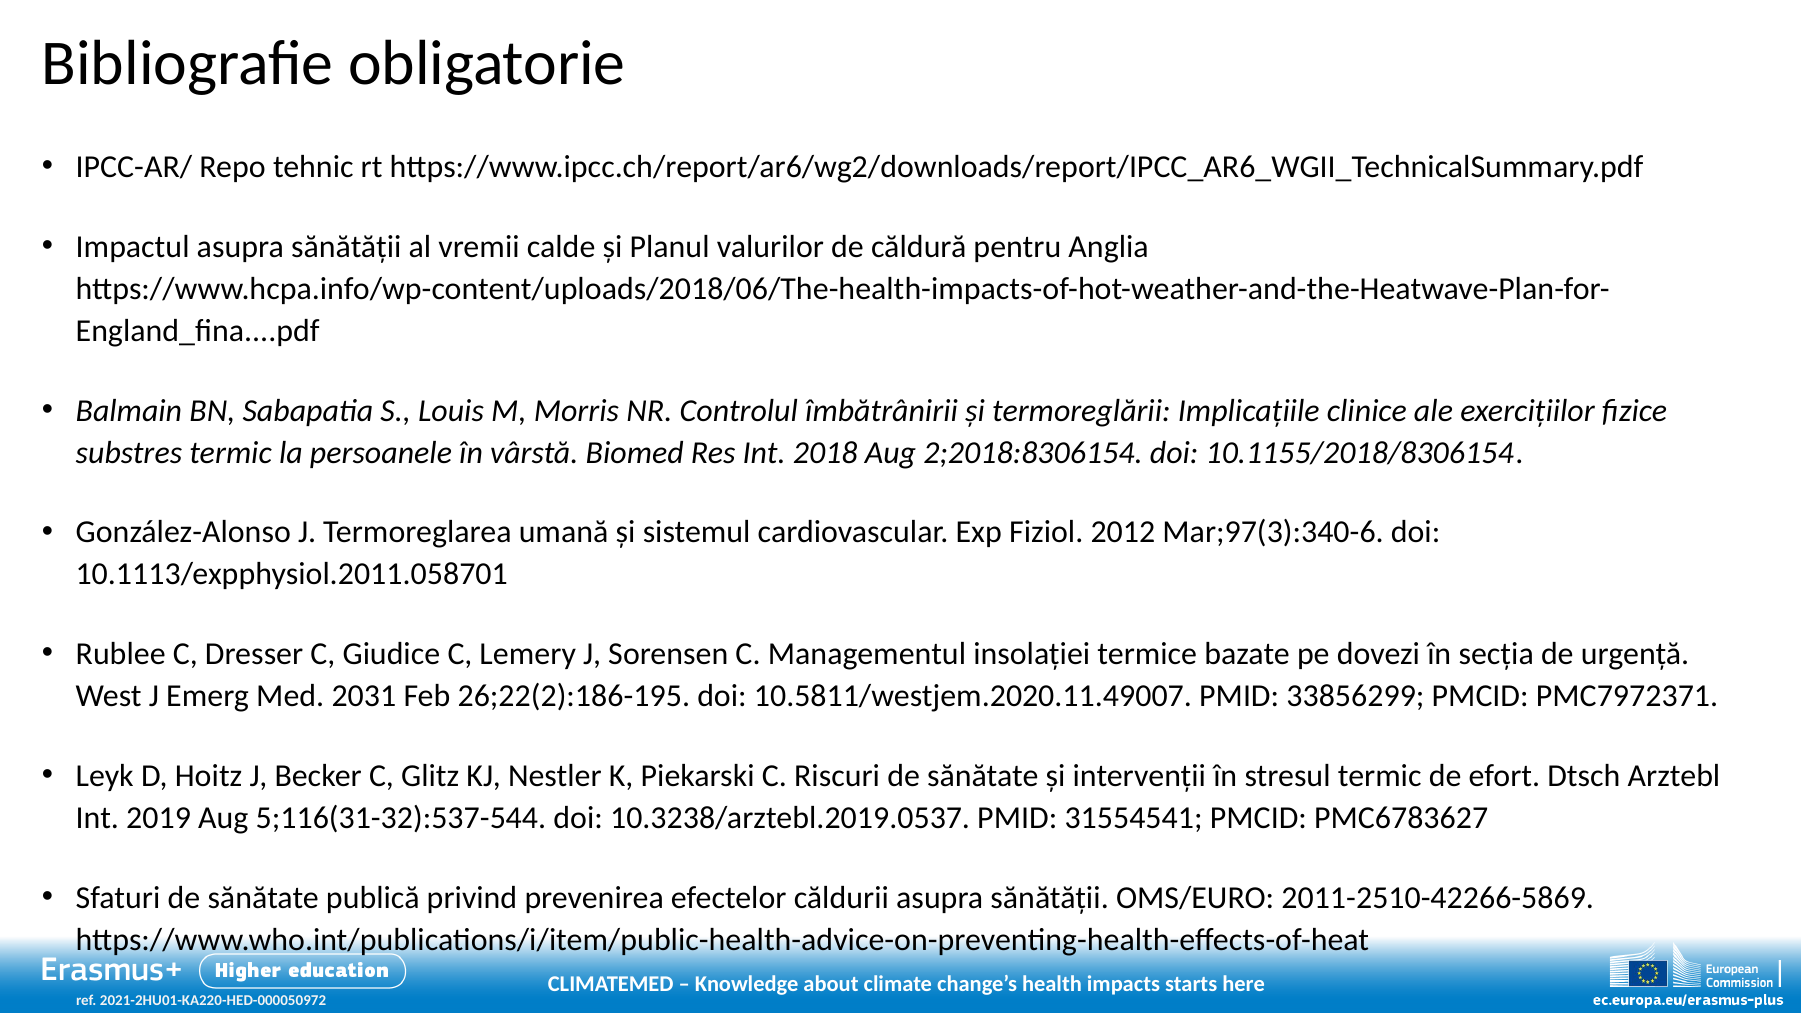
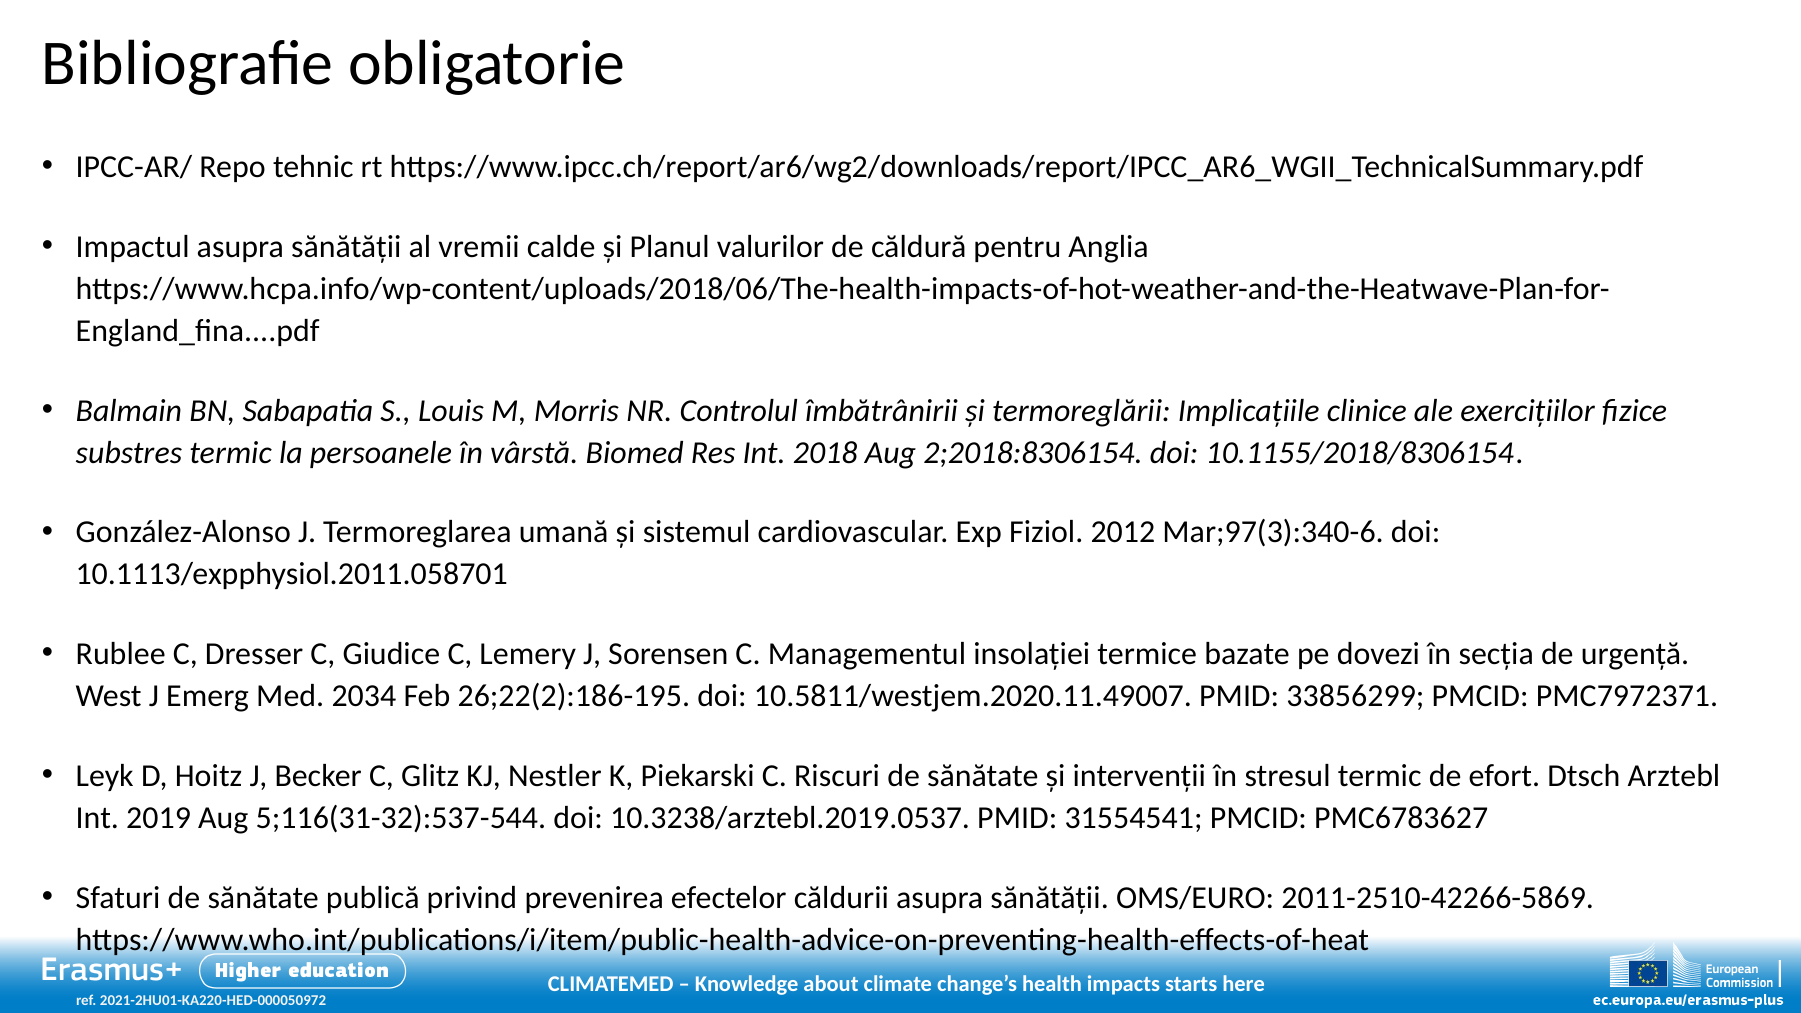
2031: 2031 -> 2034
